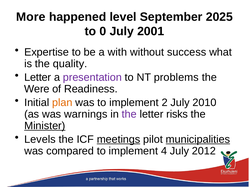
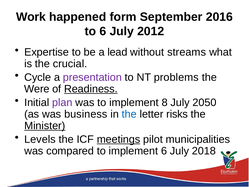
More: More -> Work
level: level -> form
2025: 2025 -> 2016
to 0: 0 -> 6
2001: 2001 -> 2012
with: with -> lead
success: success -> streams
quality: quality -> crucial
Letter at (38, 77): Letter -> Cycle
Readiness underline: none -> present
plan colour: orange -> purple
2: 2 -> 8
2010: 2010 -> 2050
warnings: warnings -> business
the at (129, 114) colour: purple -> blue
municipalities underline: present -> none
implement 4: 4 -> 6
2012: 2012 -> 2018
